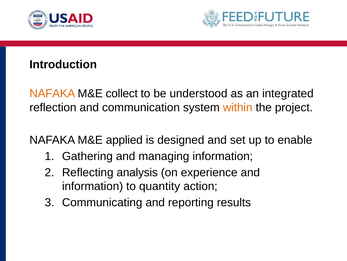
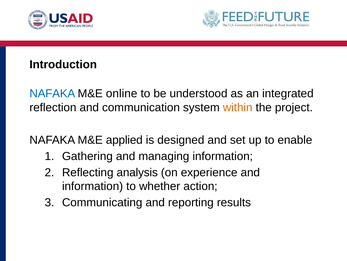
NAFAKA at (52, 93) colour: orange -> blue
collect: collect -> online
quantity: quantity -> whether
